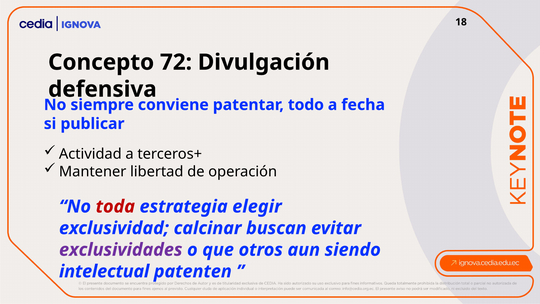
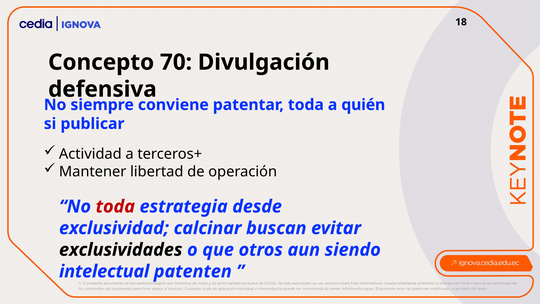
72: 72 -> 70
patentar todo: todo -> toda
fecha: fecha -> quién
elegir: elegir -> desde
exclusividades colour: purple -> black
